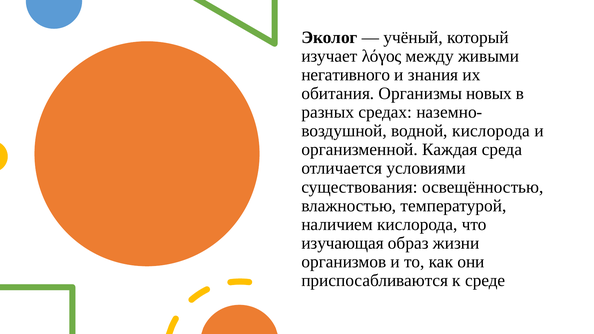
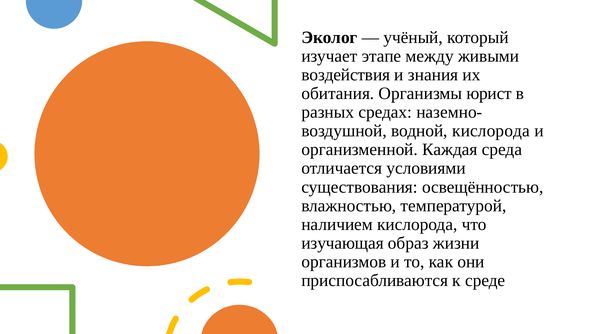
λόγος: λόγος -> этапе
негативного: негативного -> воздействия
новых: новых -> юрист
